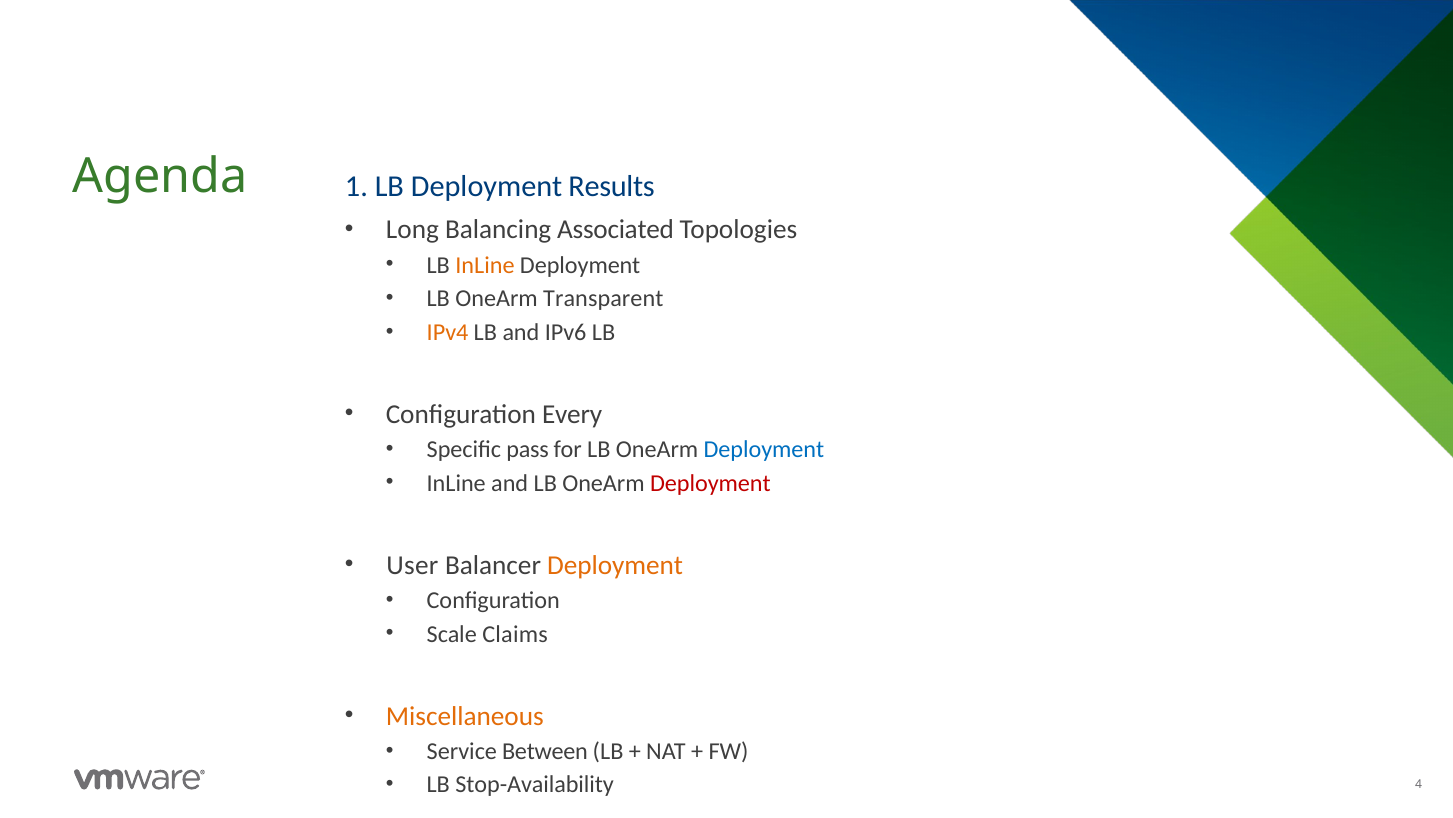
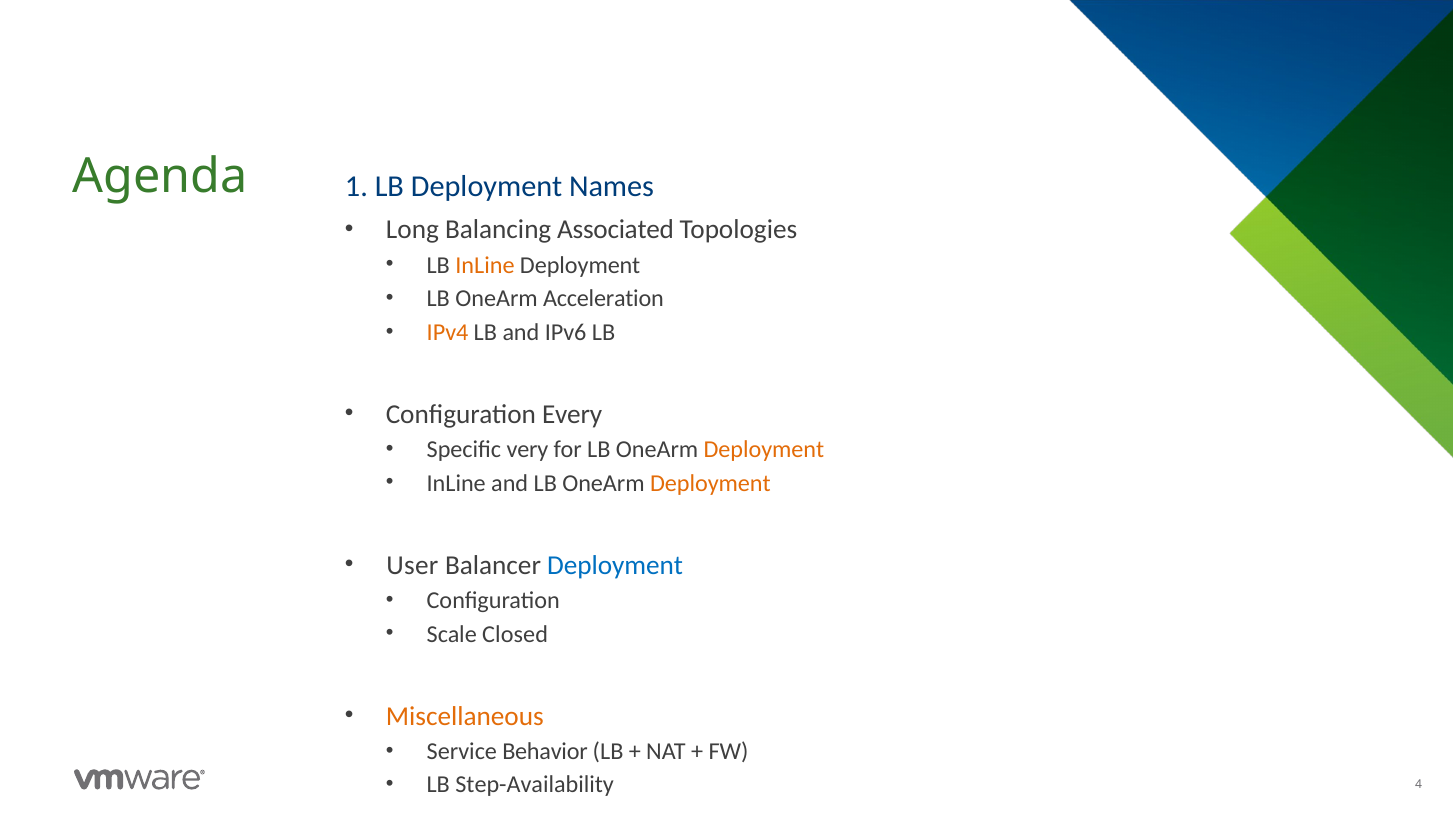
Results: Results -> Names
Transparent: Transparent -> Acceleration
pass: pass -> very
Deployment at (764, 449) colour: blue -> orange
Deployment at (710, 483) colour: red -> orange
Deployment at (615, 565) colour: orange -> blue
Claims: Claims -> Closed
Between: Between -> Behavior
Stop-Availability: Stop-Availability -> Step-Availability
